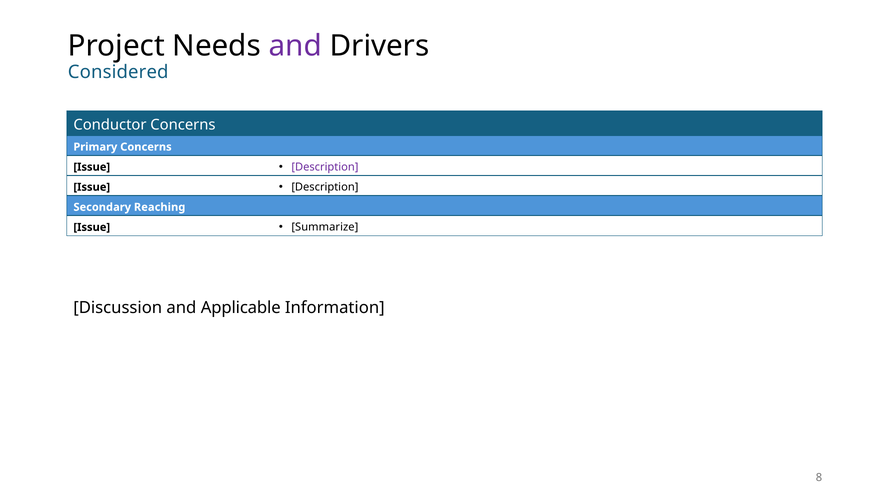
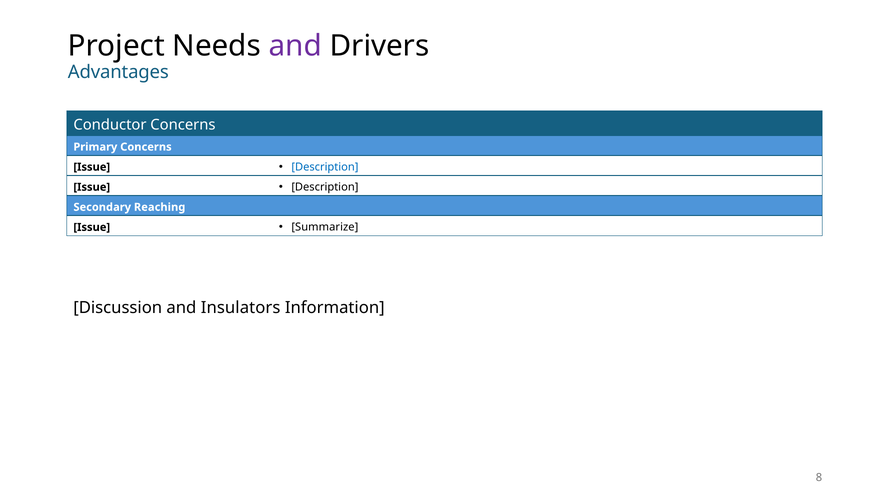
Considered: Considered -> Advantages
Description at (325, 167) colour: purple -> blue
Applicable: Applicable -> Insulators
